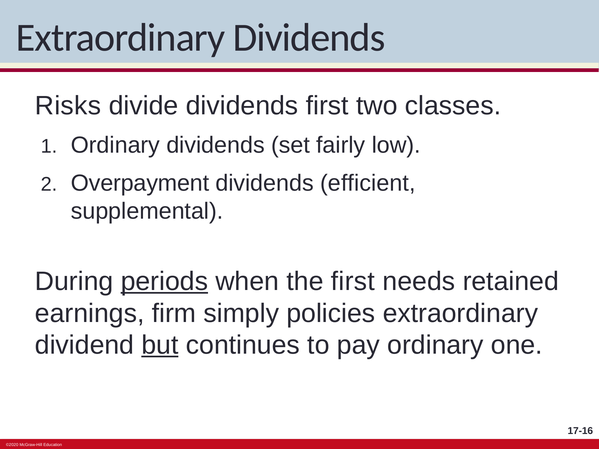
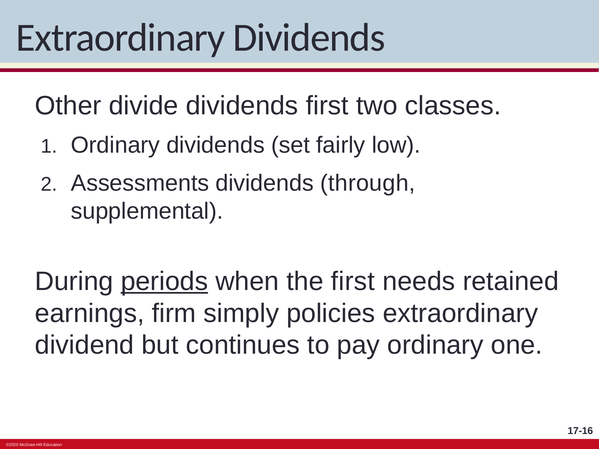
Risks: Risks -> Other
Overpayment: Overpayment -> Assessments
efficient: efficient -> through
but underline: present -> none
